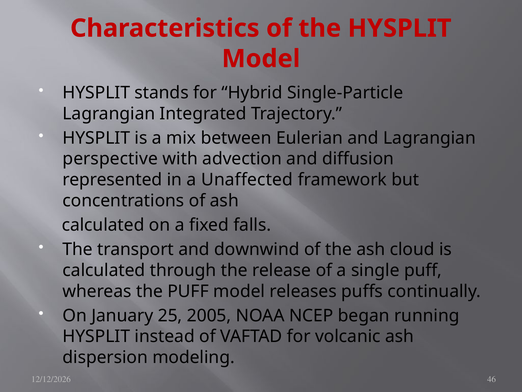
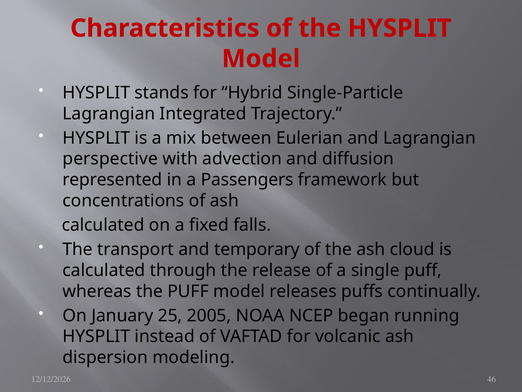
Unaffected: Unaffected -> Passengers
downwind: downwind -> temporary
